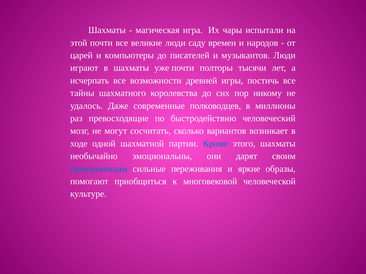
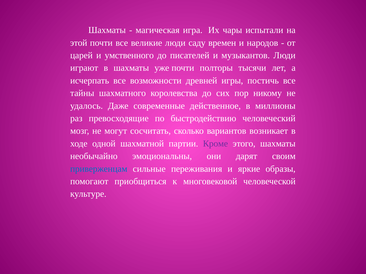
компьютеры: компьютеры -> умственного
полководцев: полководцев -> действенное
Кроме colour: blue -> purple
